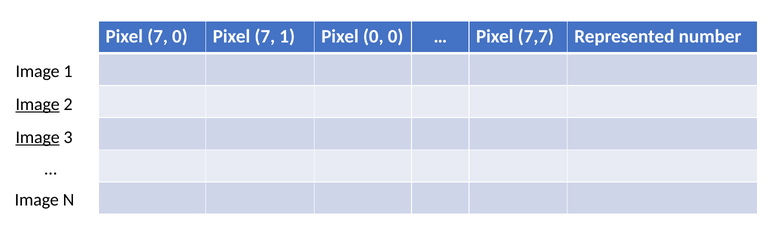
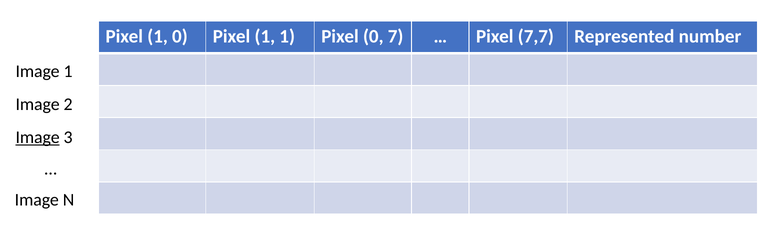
7 at (158, 37): 7 -> 1
0 Pixel 7: 7 -> 1
0 0: 0 -> 7
Image at (38, 104) underline: present -> none
